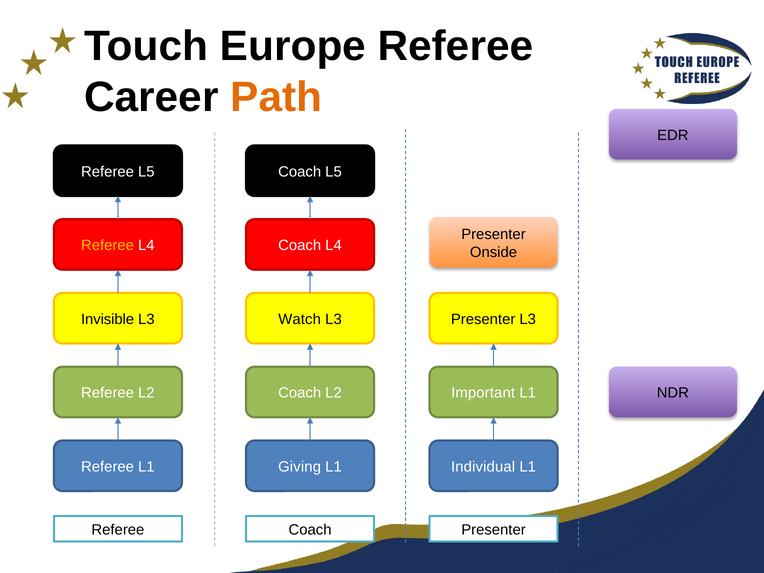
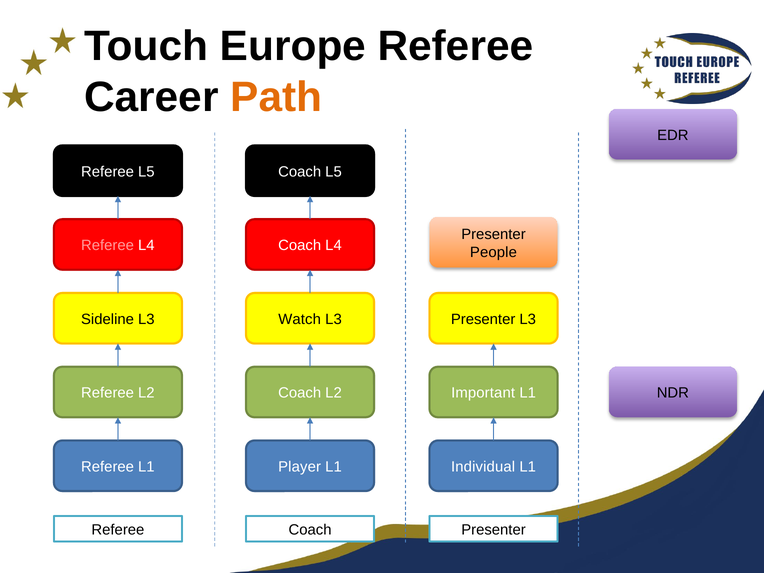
Referee at (108, 245) colour: yellow -> pink
Onside: Onside -> People
Invisible: Invisible -> Sideline
Giving: Giving -> Player
